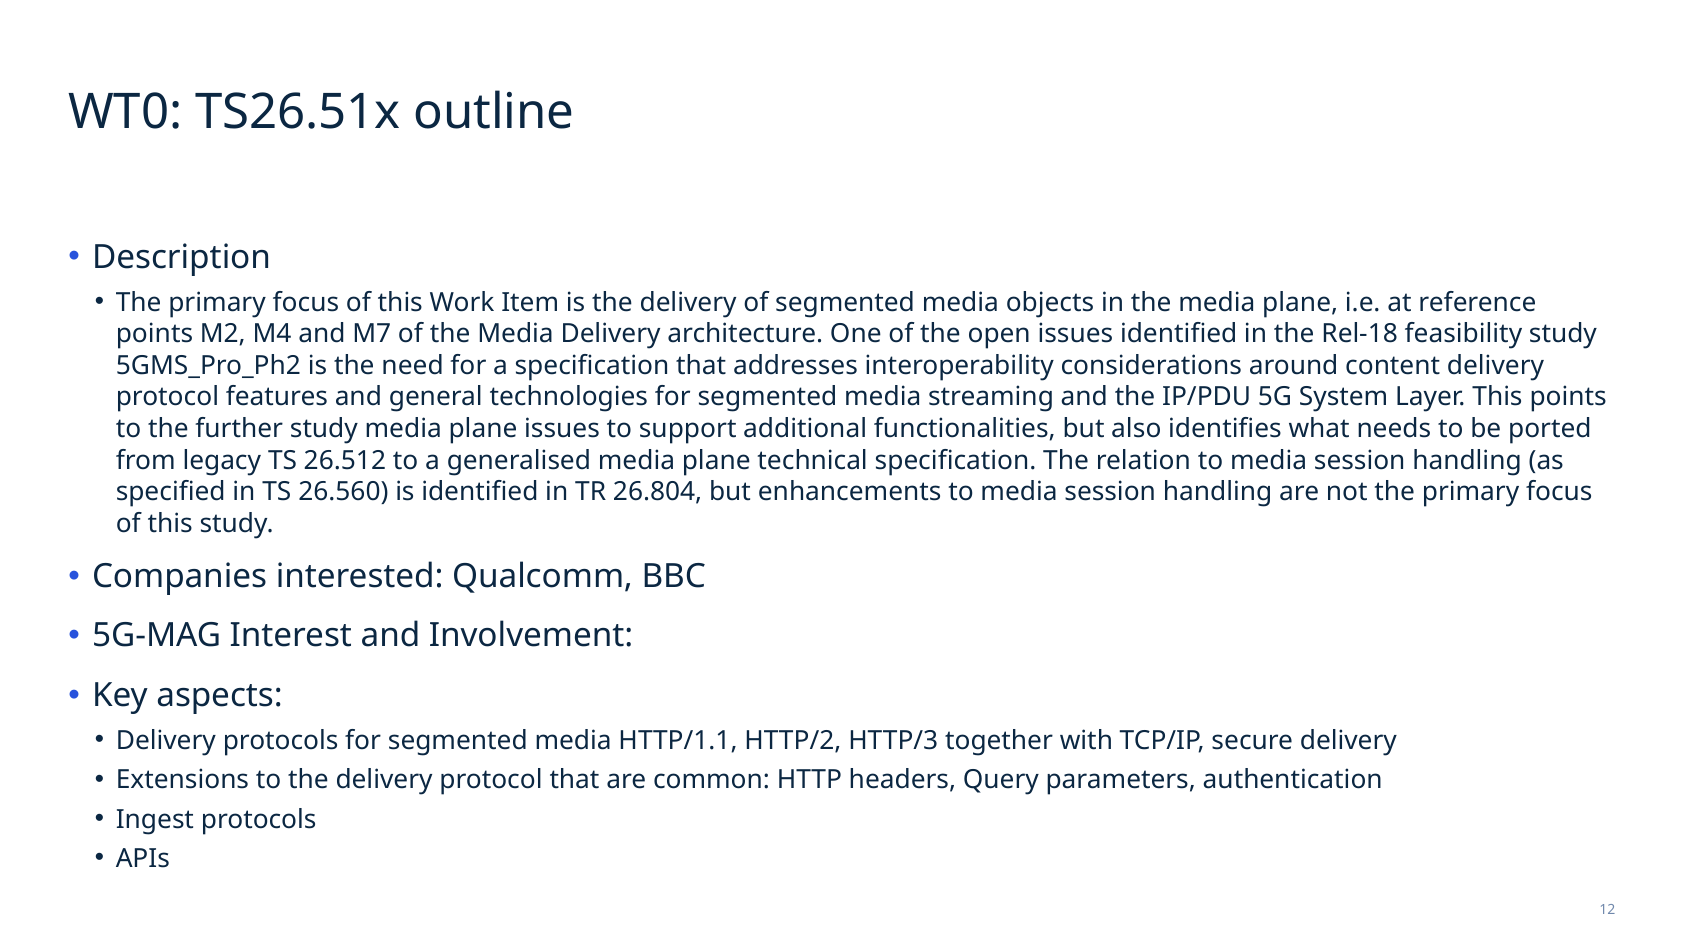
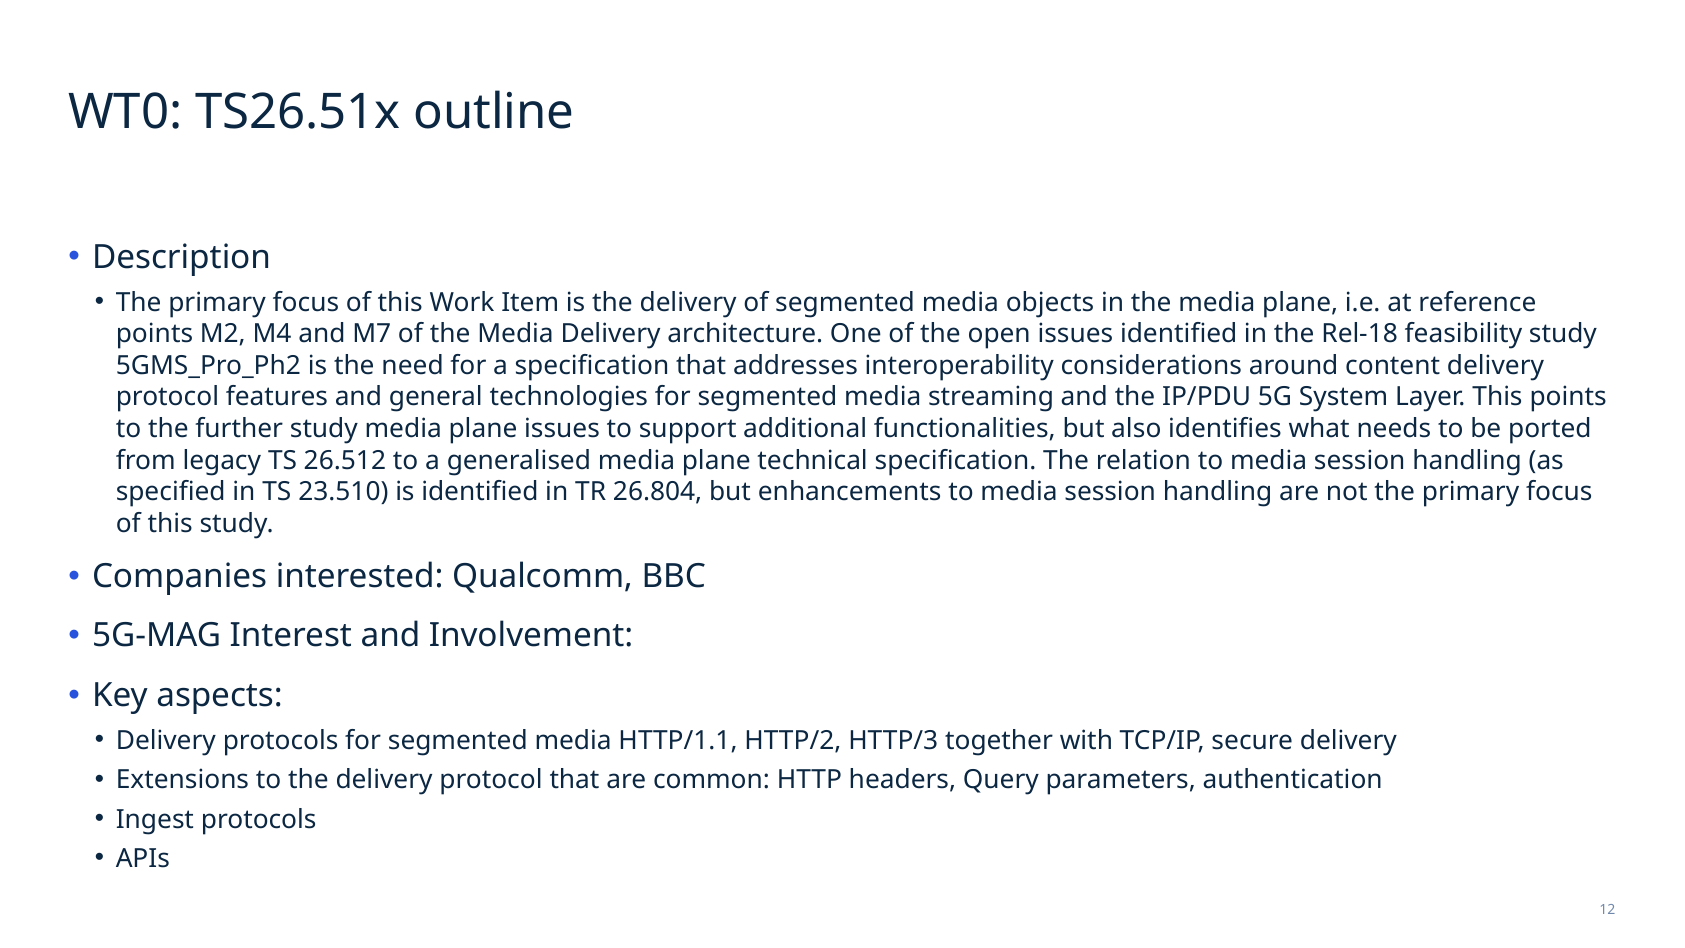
26.560: 26.560 -> 23.510
